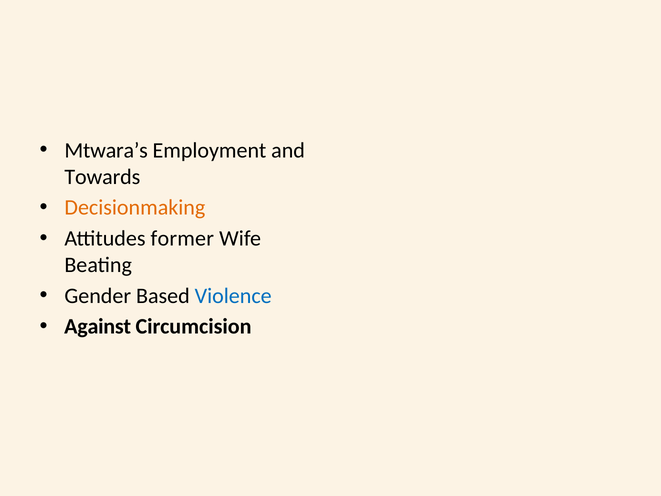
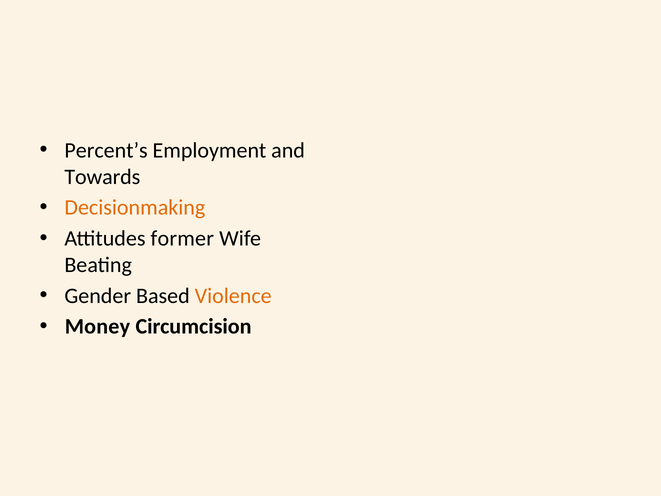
Mtwara’s: Mtwara’s -> Percent’s
Violence colour: blue -> orange
Against: Against -> Money
